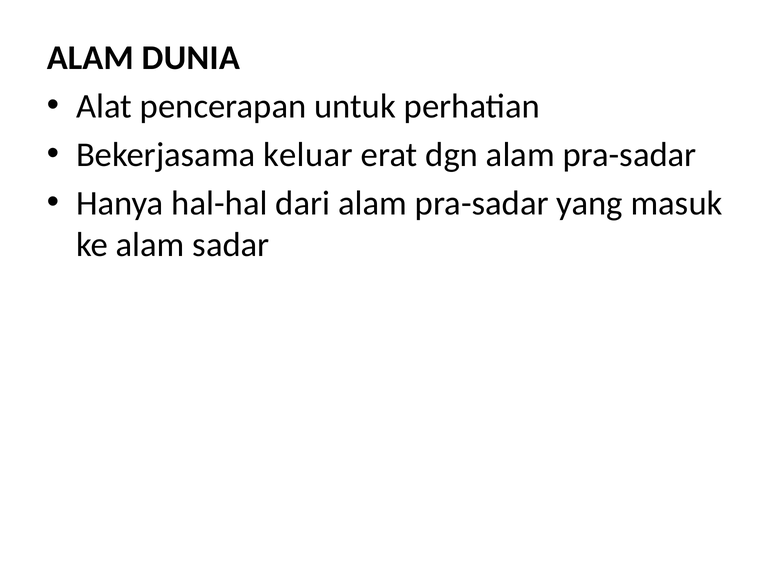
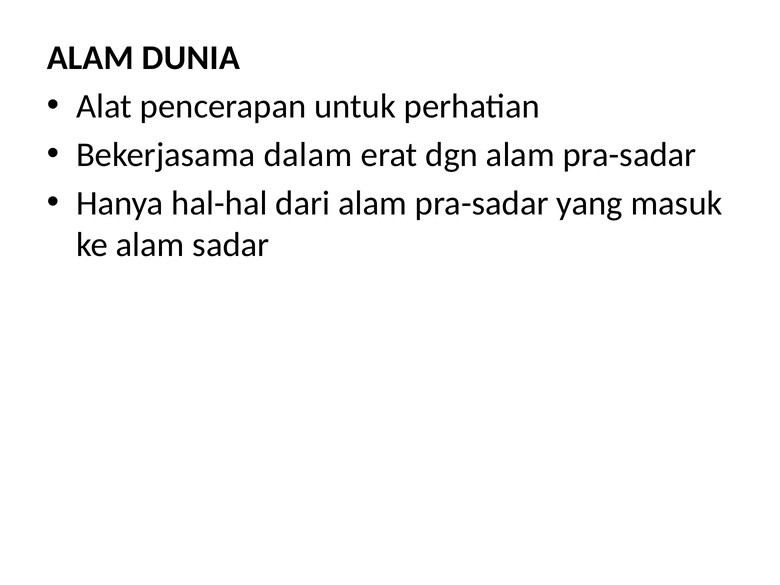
keluar: keluar -> dalam
